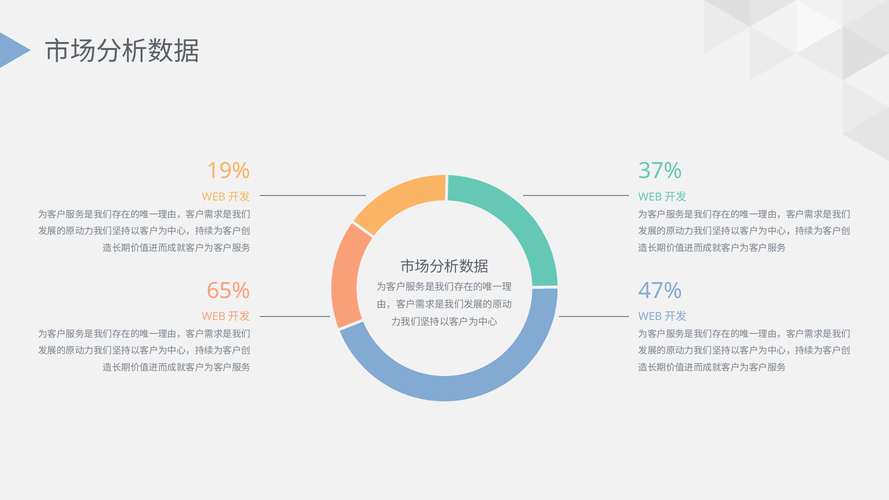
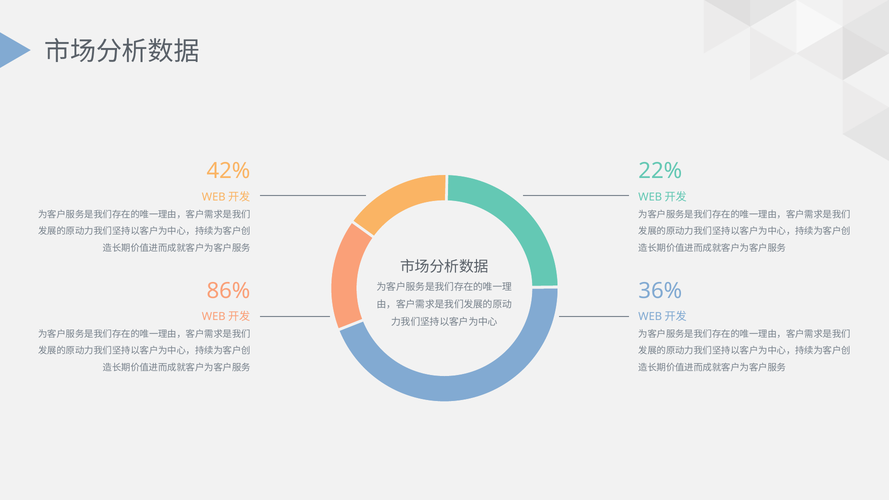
19%: 19% -> 42%
37%: 37% -> 22%
65%: 65% -> 86%
47%: 47% -> 36%
